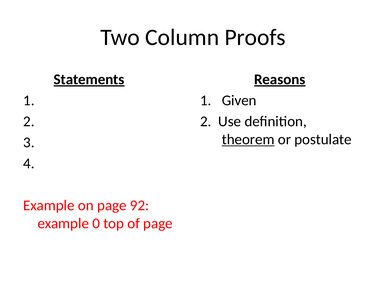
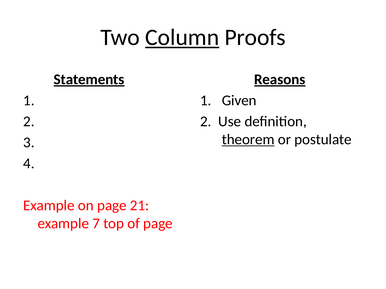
Column underline: none -> present
92: 92 -> 21
0: 0 -> 7
